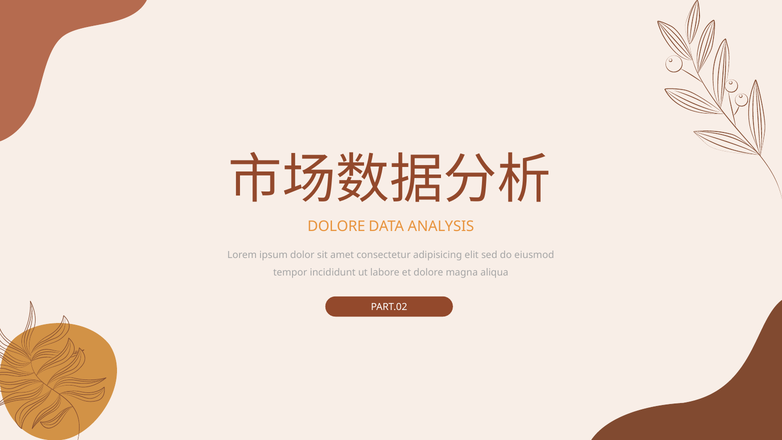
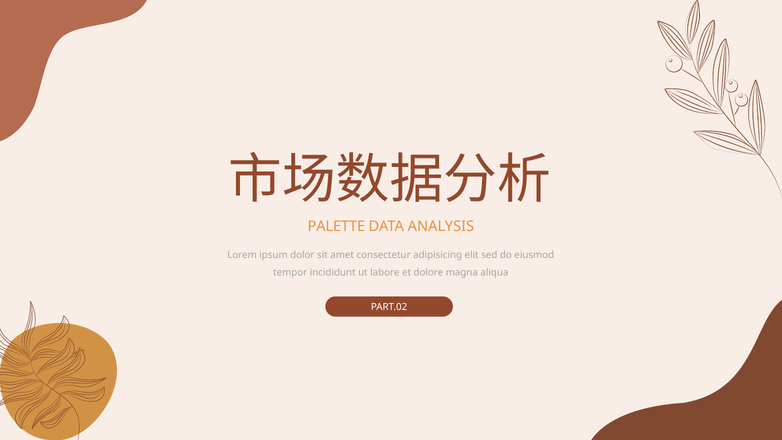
DOLORE at (336, 226): DOLORE -> PALETTE
